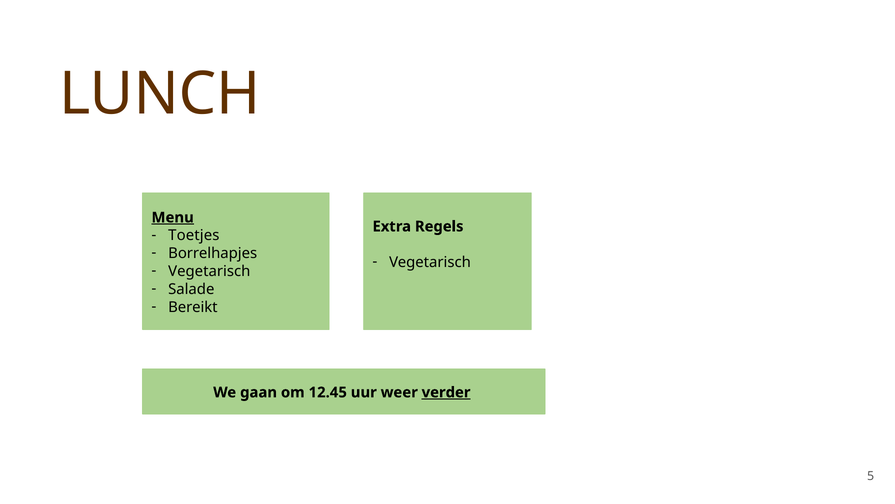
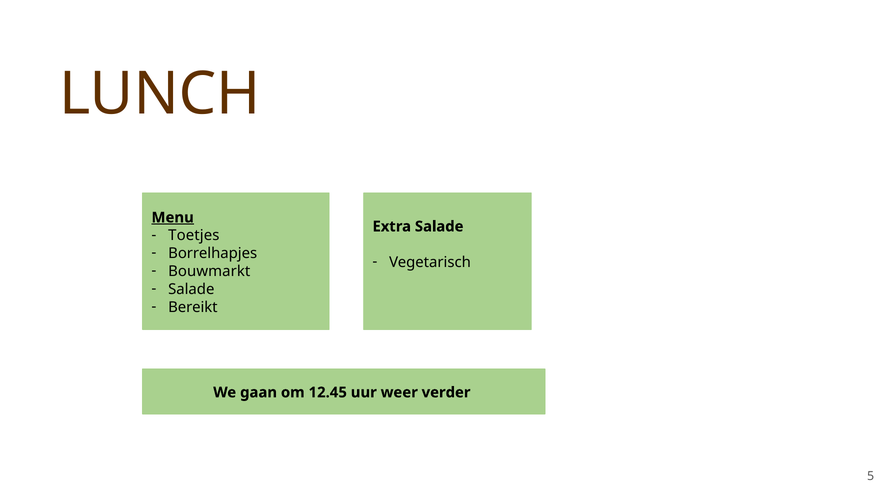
Extra Regels: Regels -> Salade
Vegetarisch at (209, 271): Vegetarisch -> Bouwmarkt
verder underline: present -> none
